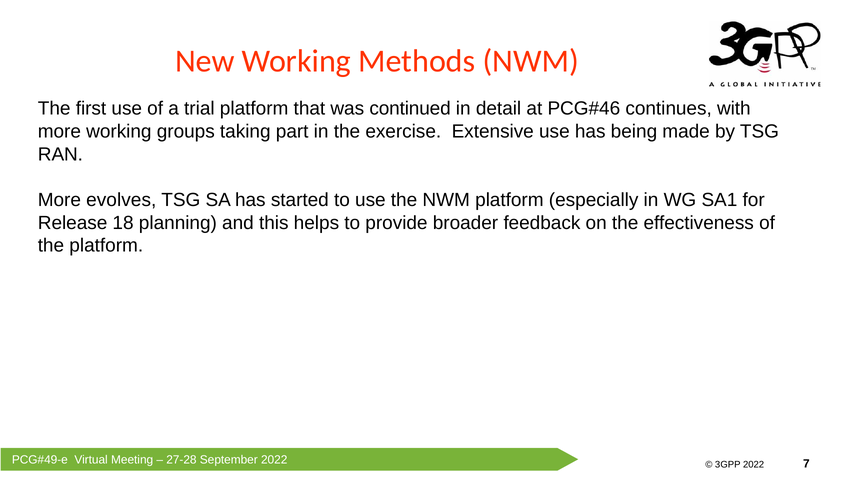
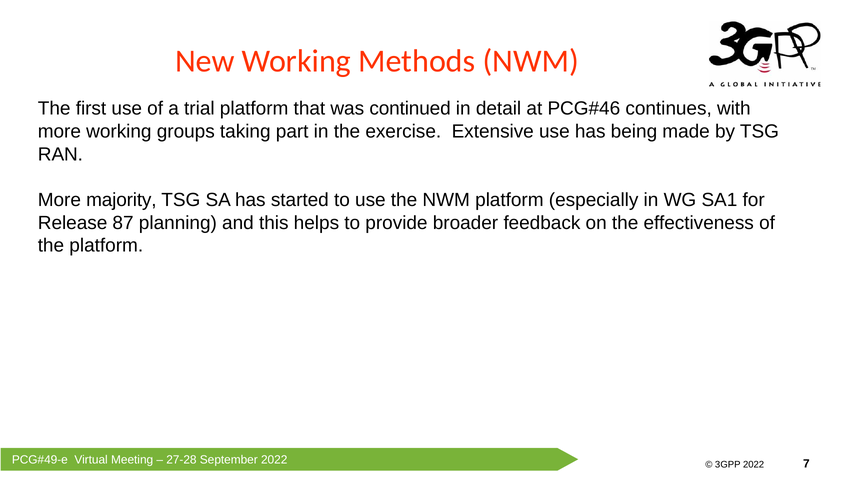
evolves: evolves -> majority
18: 18 -> 87
